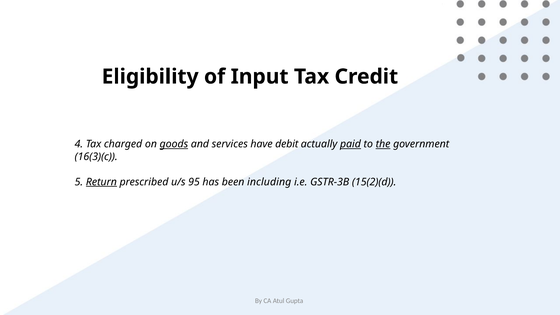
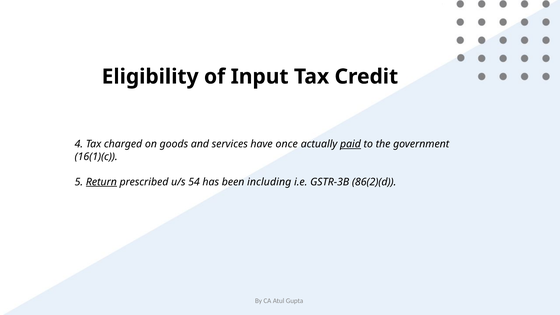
goods underline: present -> none
debit: debit -> once
the underline: present -> none
16(3)(c: 16(3)(c -> 16(1)(c
95: 95 -> 54
15(2)(d: 15(2)(d -> 86(2)(d
